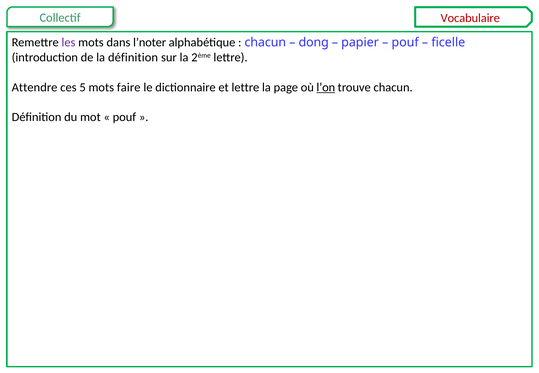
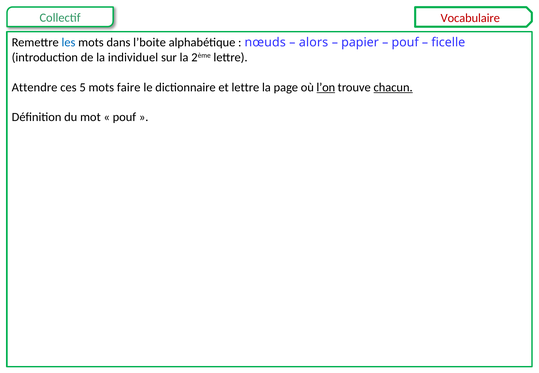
les colour: purple -> blue
l’noter: l’noter -> l’boite
chacun at (265, 43): chacun -> nœuds
dong: dong -> alors
la définition: définition -> individuel
chacun at (393, 87) underline: none -> present
